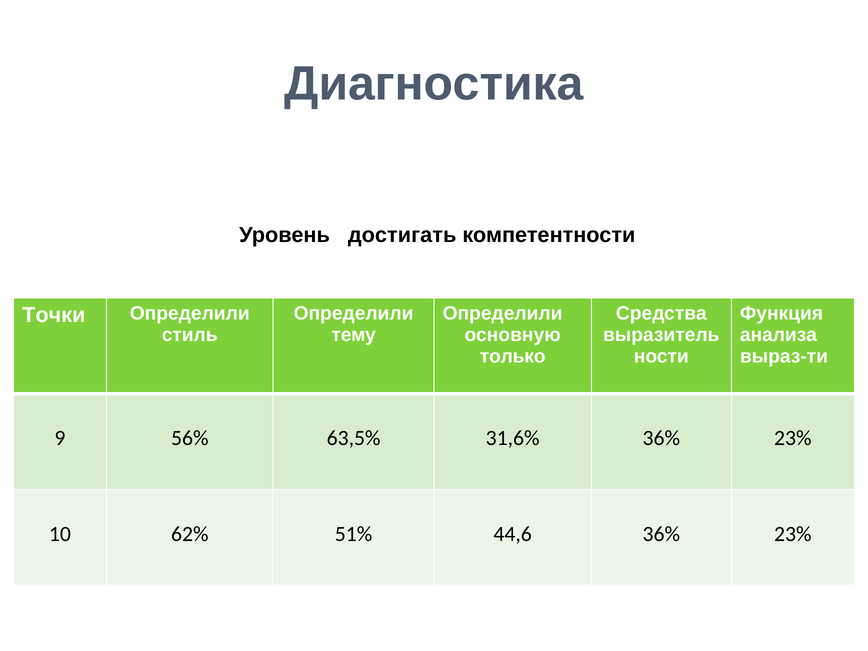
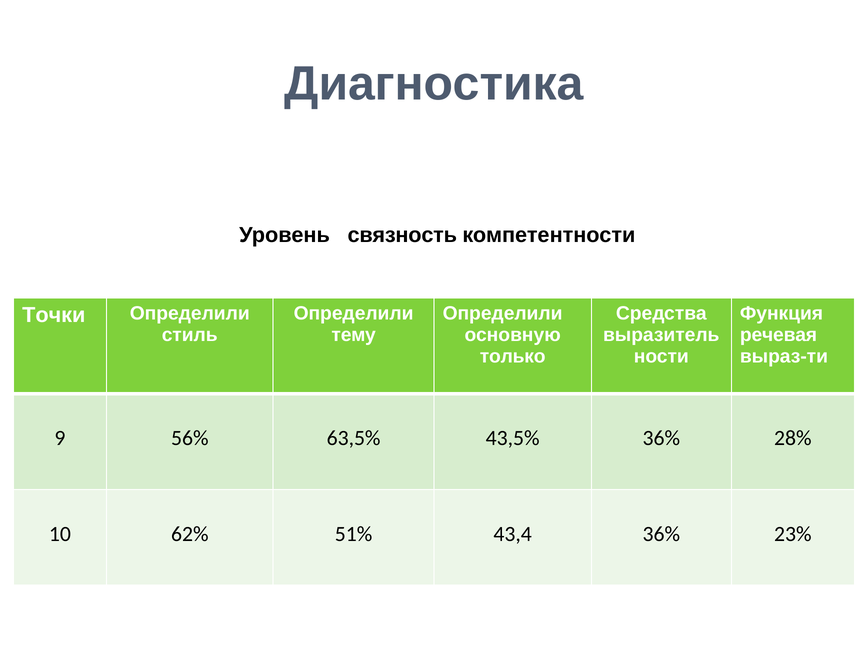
достигать: достигать -> связность
анализа: анализа -> речевая
31,6%: 31,6% -> 43,5%
23% at (793, 438): 23% -> 28%
44,6: 44,6 -> 43,4
